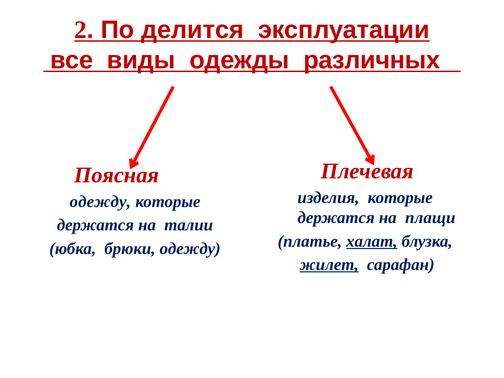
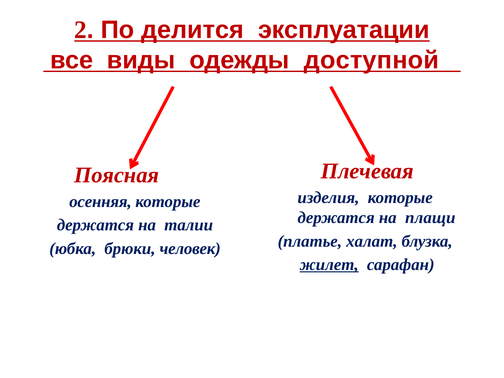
различных: различных -> доступной
одежду at (100, 202): одежду -> осенняя
халат underline: present -> none
брюки одежду: одежду -> человек
